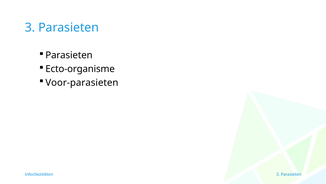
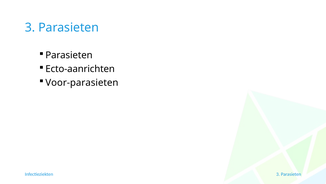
Ecto-organisme: Ecto-organisme -> Ecto-aanrichten
